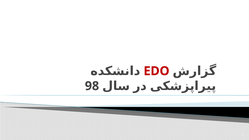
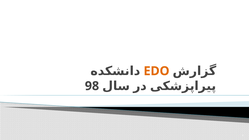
EDO colour: red -> orange
